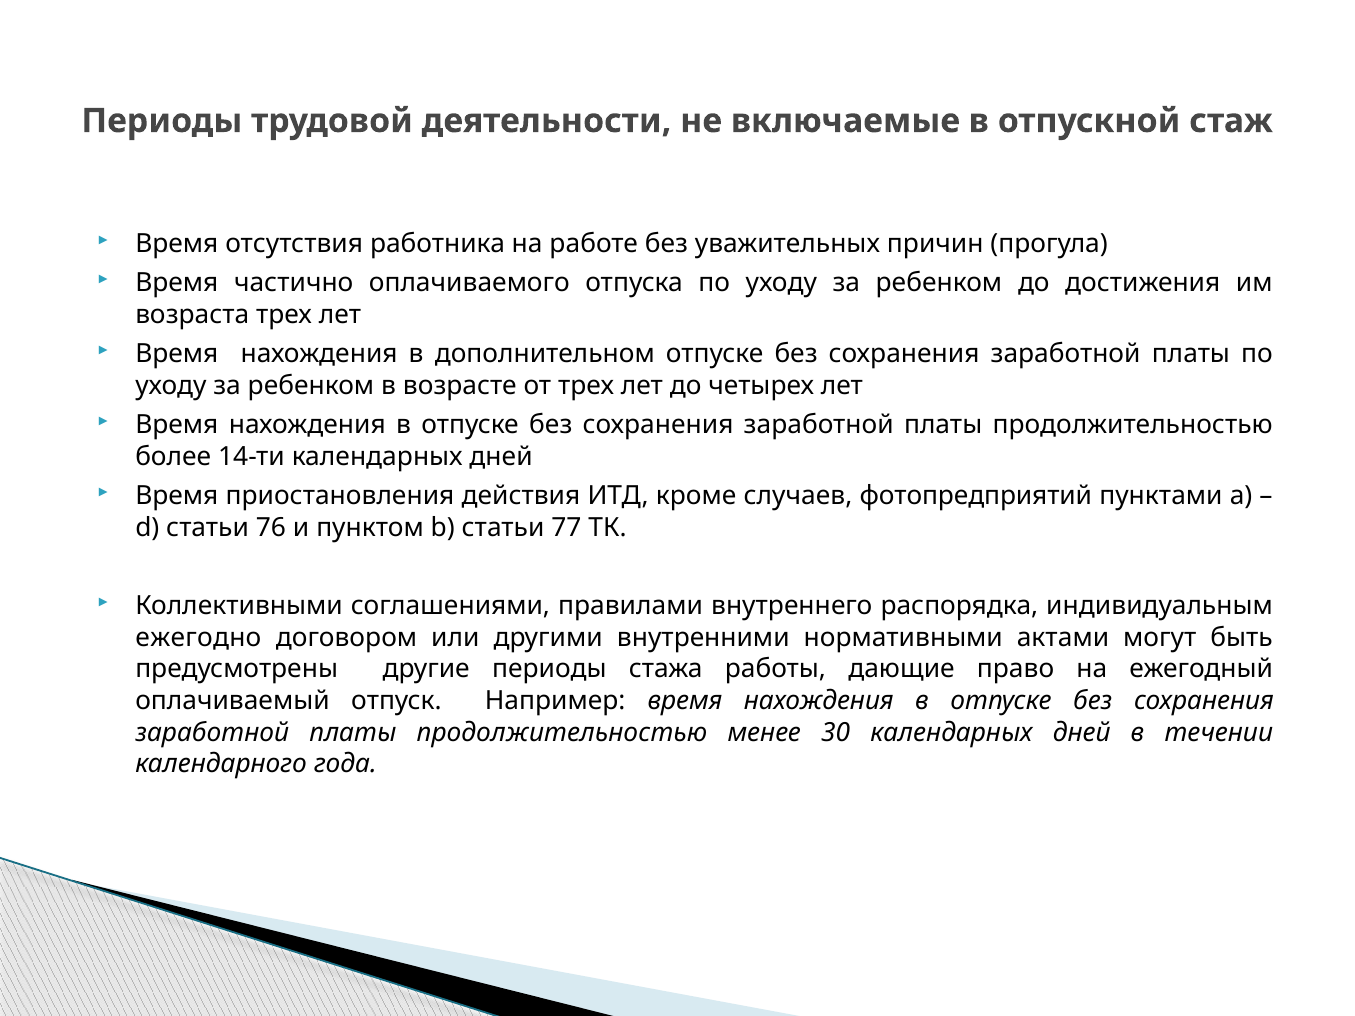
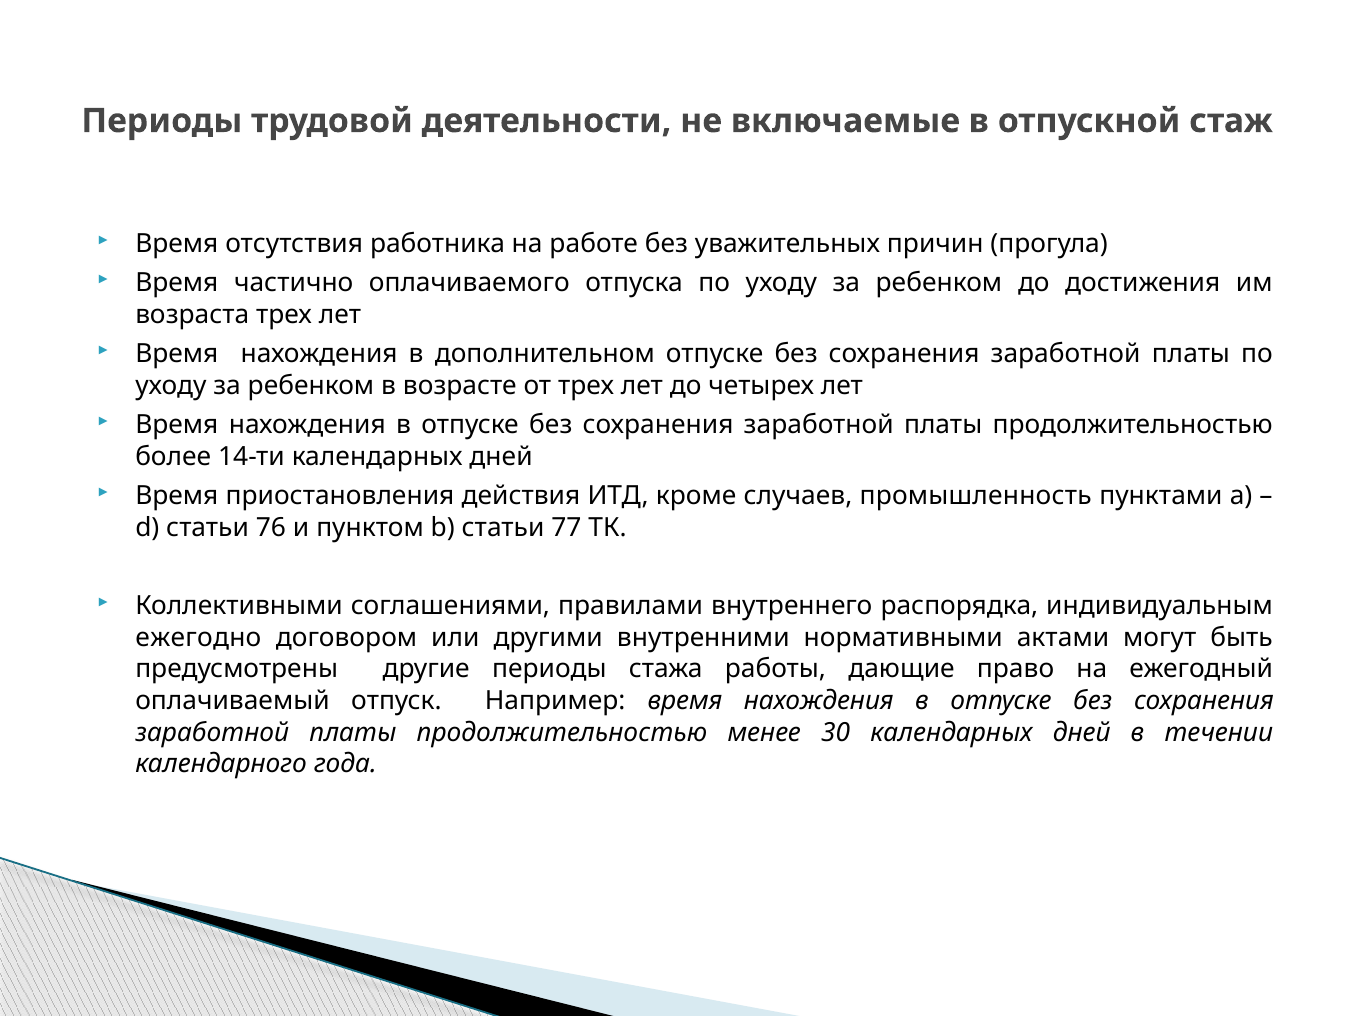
фотопредприятий: фотопредприятий -> промышленность
